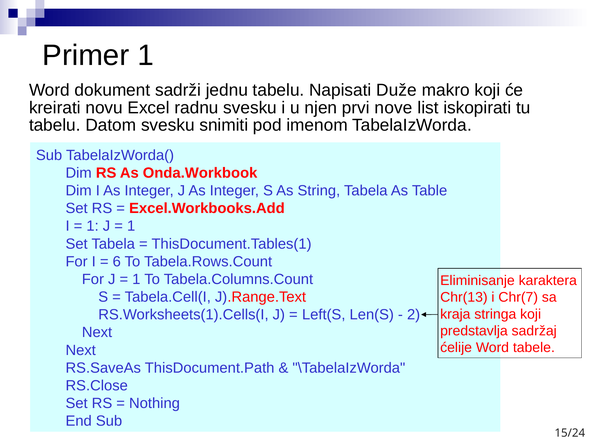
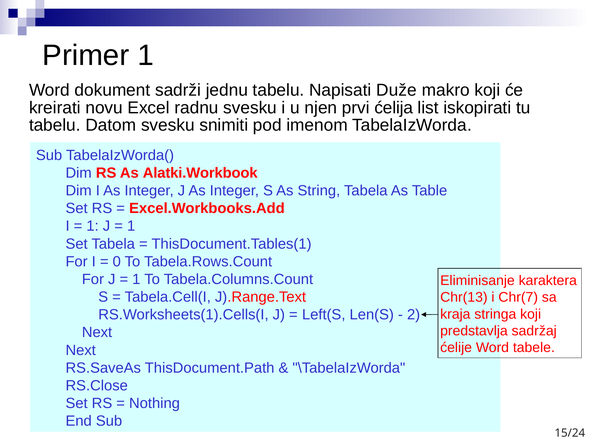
nove: nove -> ćelija
Onda.Workbook: Onda.Workbook -> Alatki.Workbook
6: 6 -> 0
